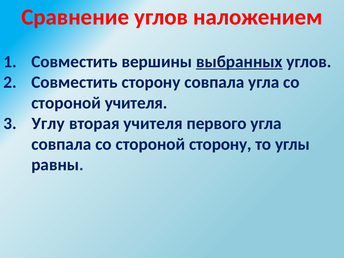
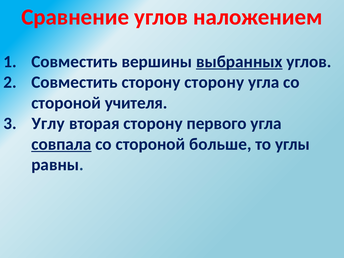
сторону совпала: совпала -> сторону
вторая учителя: учителя -> сторону
совпала at (61, 144) underline: none -> present
стороной сторону: сторону -> больше
